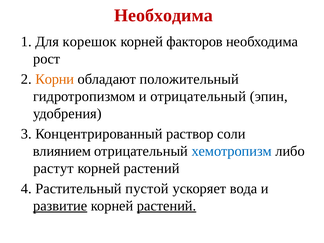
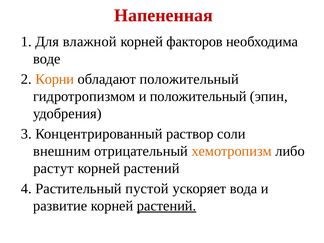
Необходима at (163, 15): Необходима -> Напененная
корешок: корешок -> влажной
рост: рост -> воде
и отрицательный: отрицательный -> положительный
влиянием: влиянием -> внешним
хемотропизм colour: blue -> orange
развитие underline: present -> none
